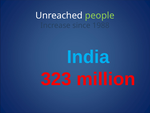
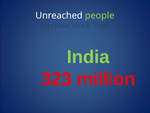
India colour: light blue -> light green
